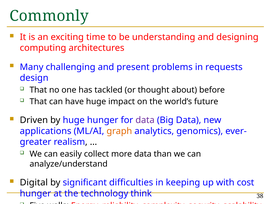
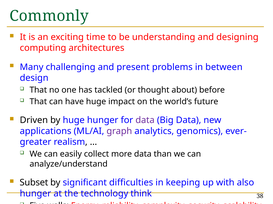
requests: requests -> between
graph colour: orange -> purple
Digital: Digital -> Subset
cost: cost -> also
